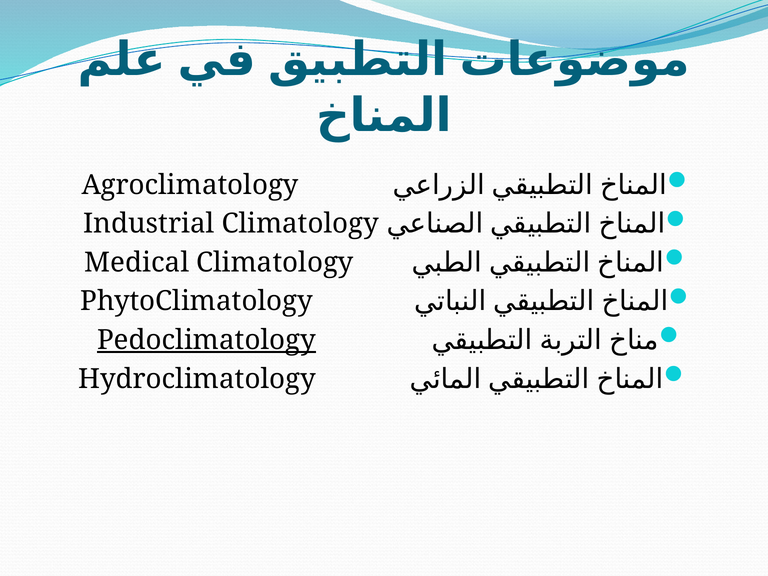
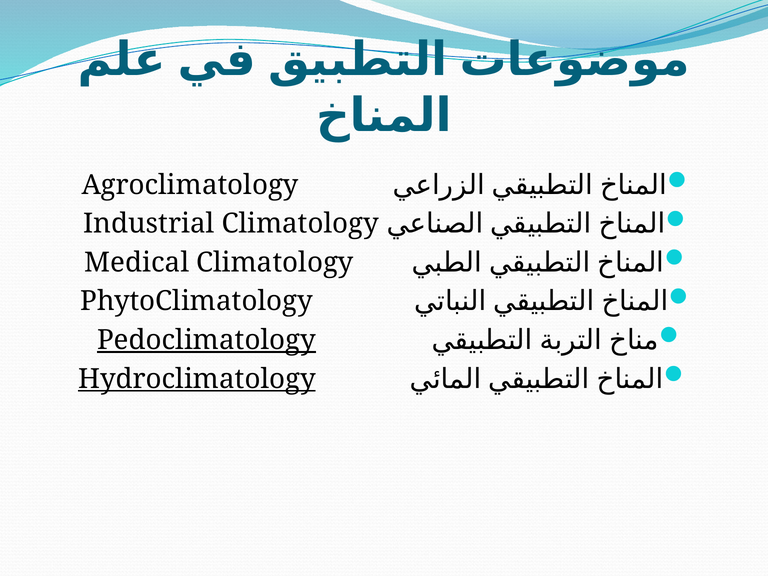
Hydroclimatology underline: none -> present
